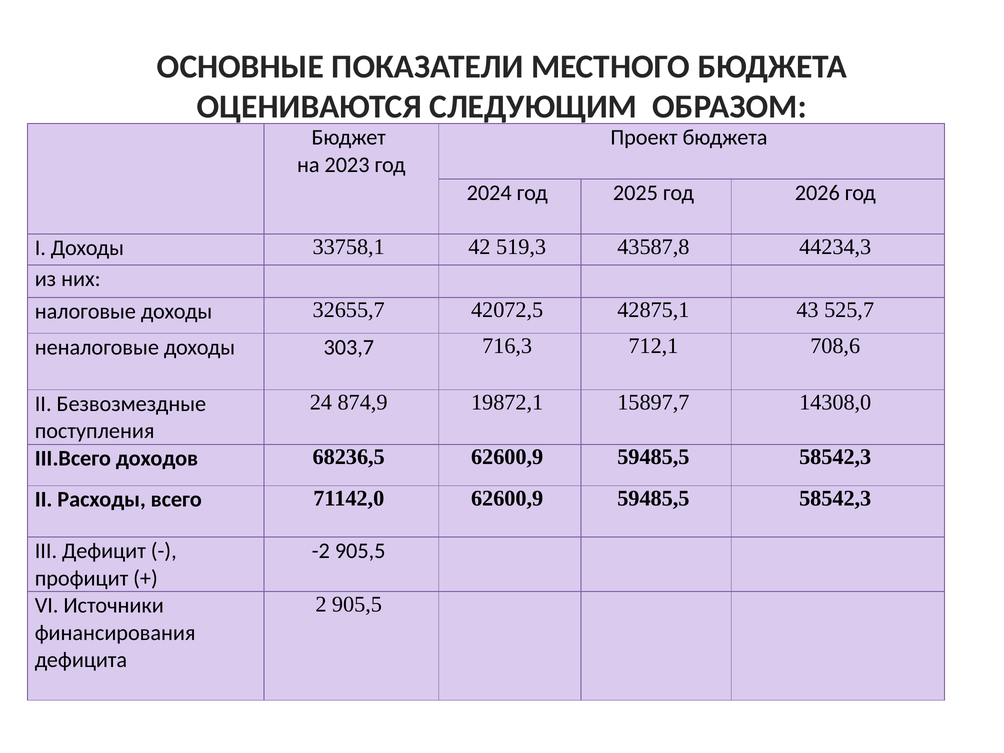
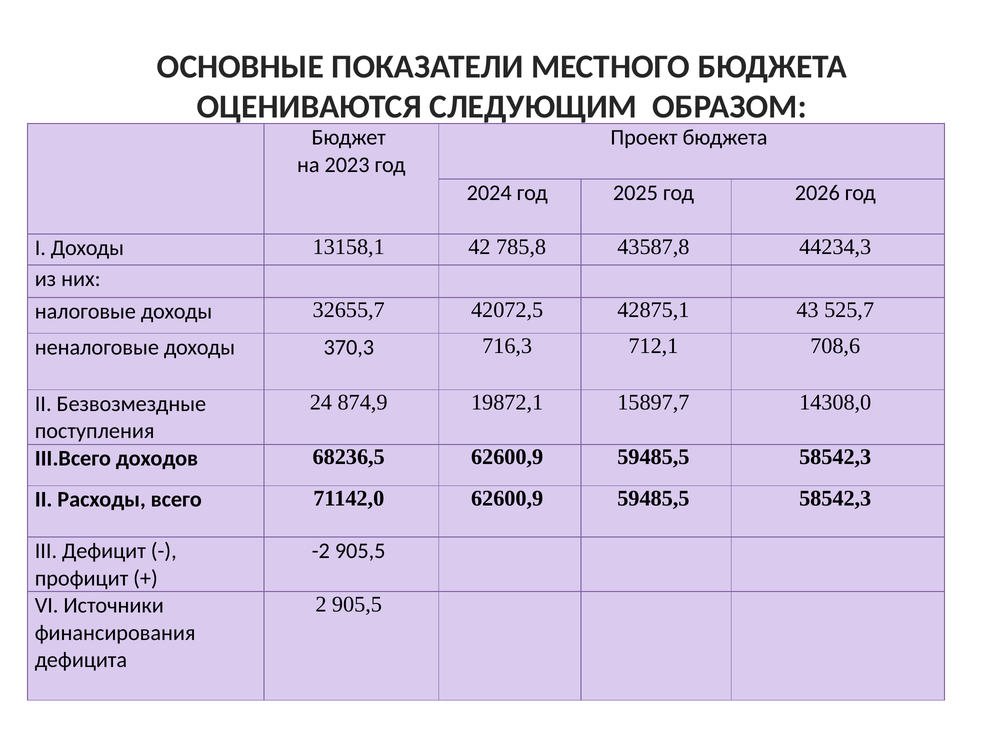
33758,1: 33758,1 -> 13158,1
519,3: 519,3 -> 785,8
303,7: 303,7 -> 370,3
